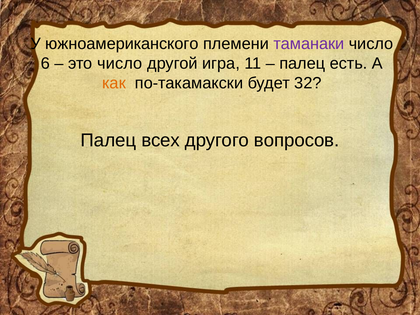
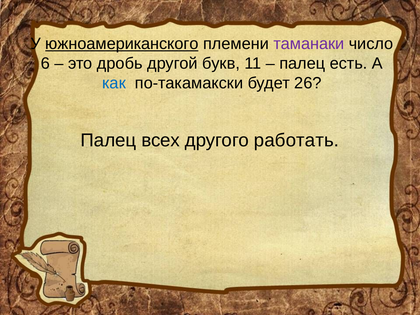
южноамериканского underline: none -> present
это число: число -> дробь
игра: игра -> букв
как colour: orange -> blue
32: 32 -> 26
вопросов: вопросов -> работать
